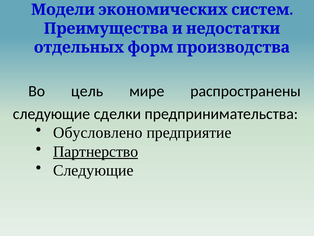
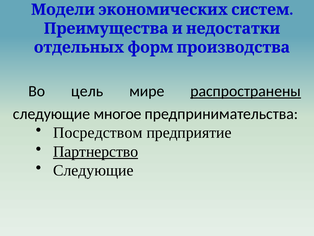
распространены underline: none -> present
сделки: сделки -> многое
Обусловлено: Обусловлено -> Посредством
